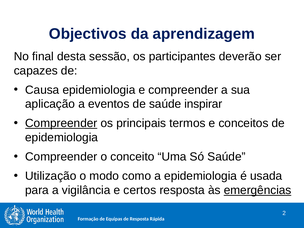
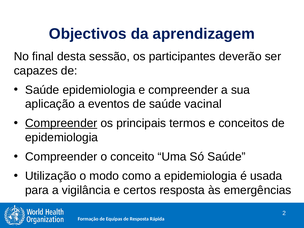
Causa at (42, 90): Causa -> Saúde
inspirar: inspirar -> vacinal
emergências underline: present -> none
